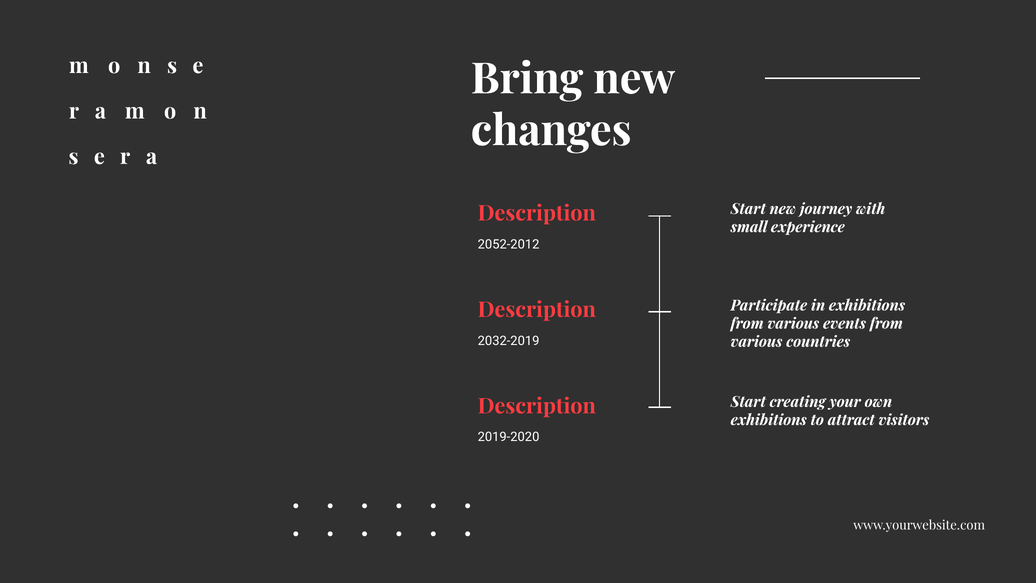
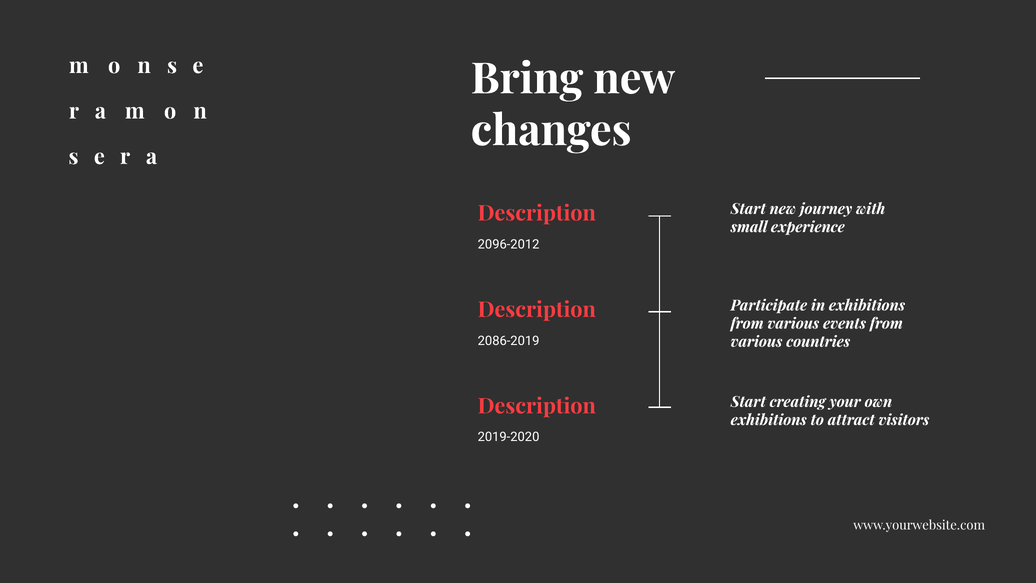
2052-2012: 2052-2012 -> 2096-2012
2032-2019: 2032-2019 -> 2086-2019
